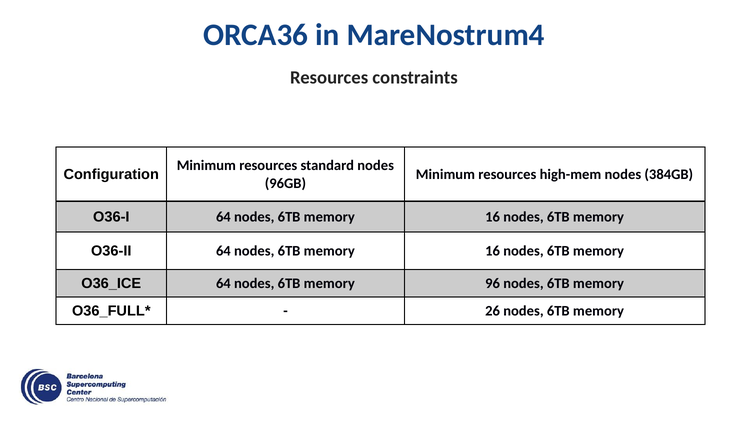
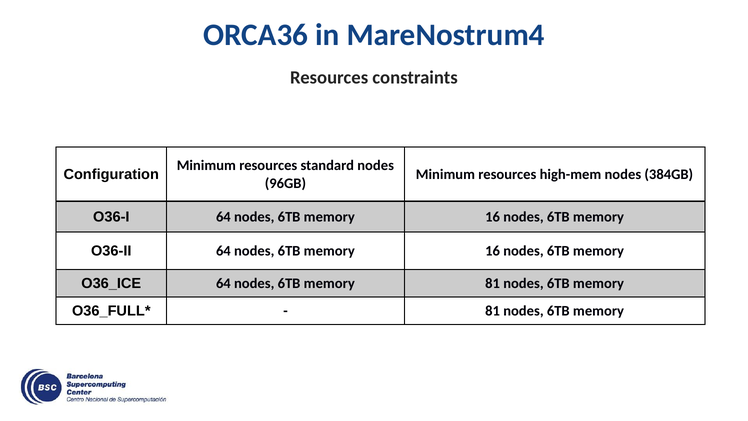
memory 96: 96 -> 81
26 at (493, 311): 26 -> 81
